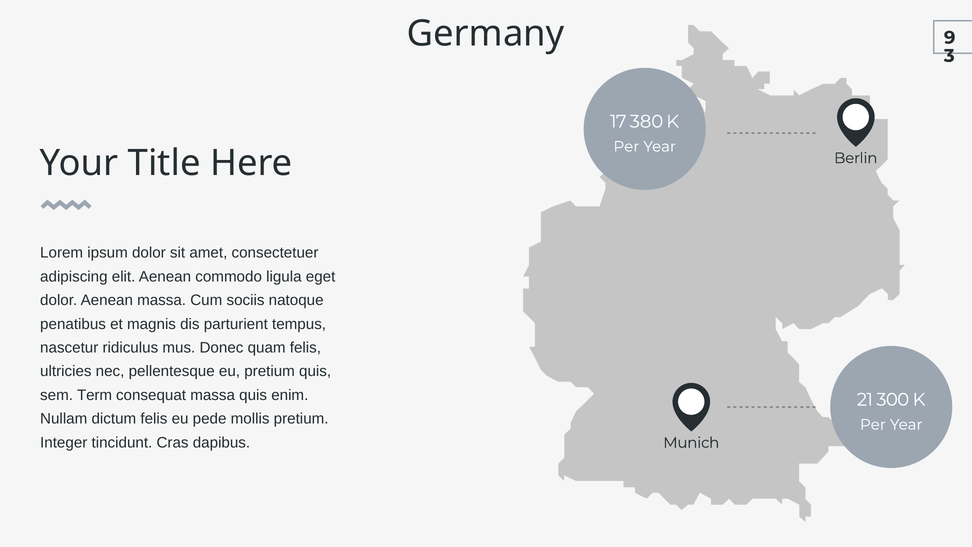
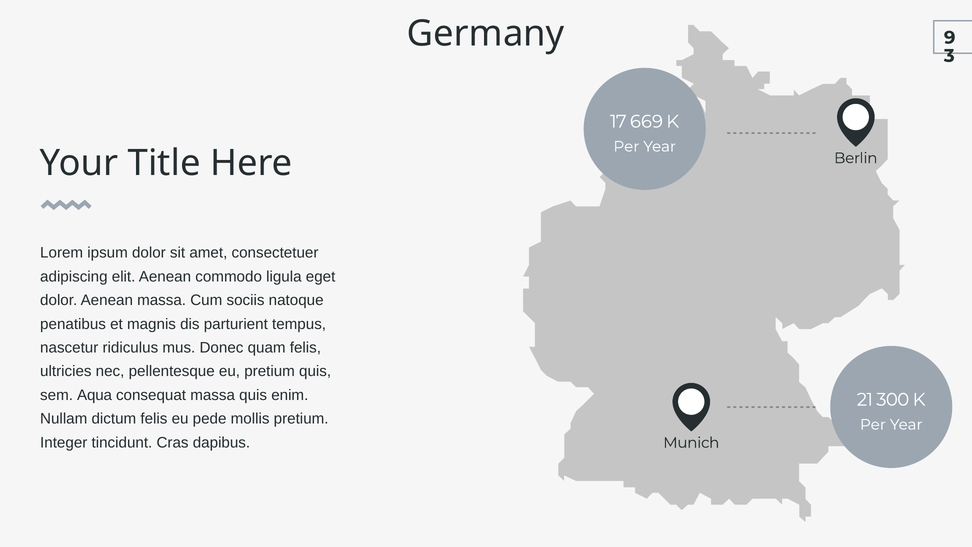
380: 380 -> 669
Term: Term -> Aqua
